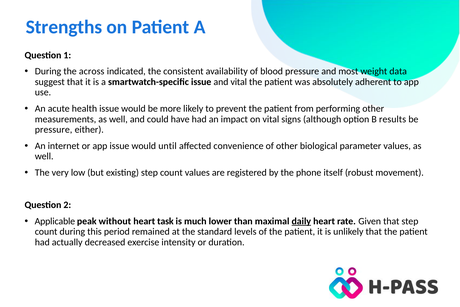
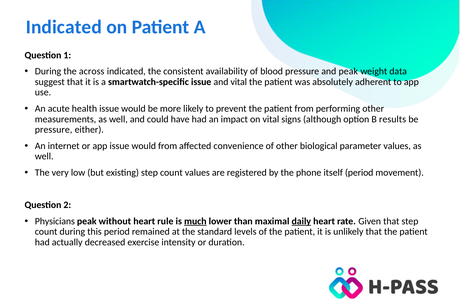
Strengths at (64, 27): Strengths -> Indicated
and most: most -> peak
would until: until -> from
itself robust: robust -> period
Applicable: Applicable -> Physicians
task: task -> rule
much underline: none -> present
